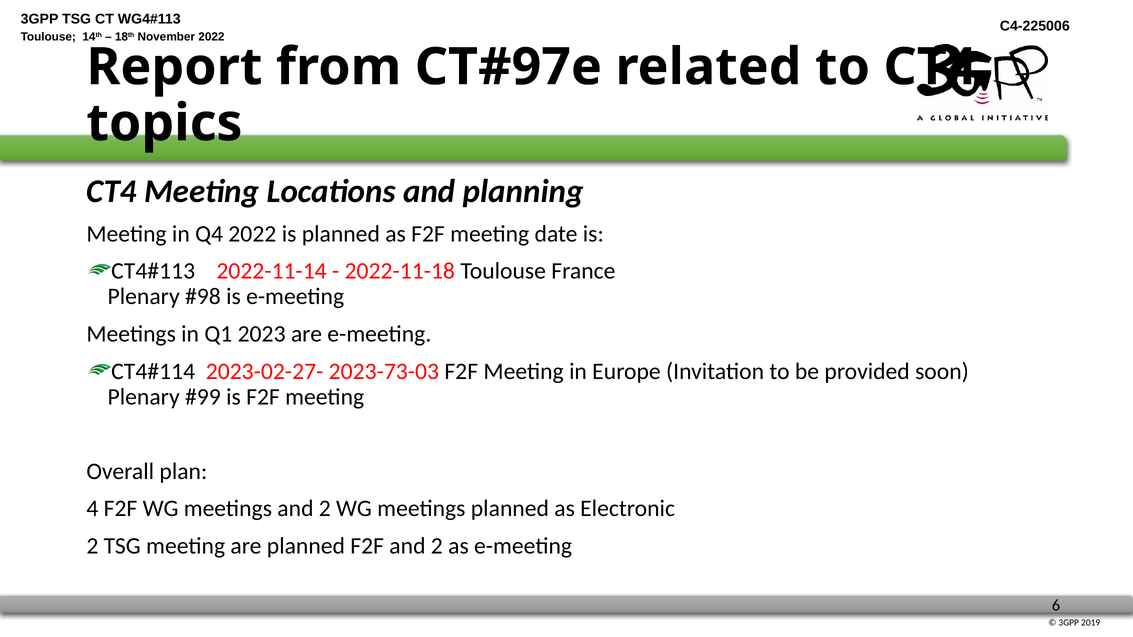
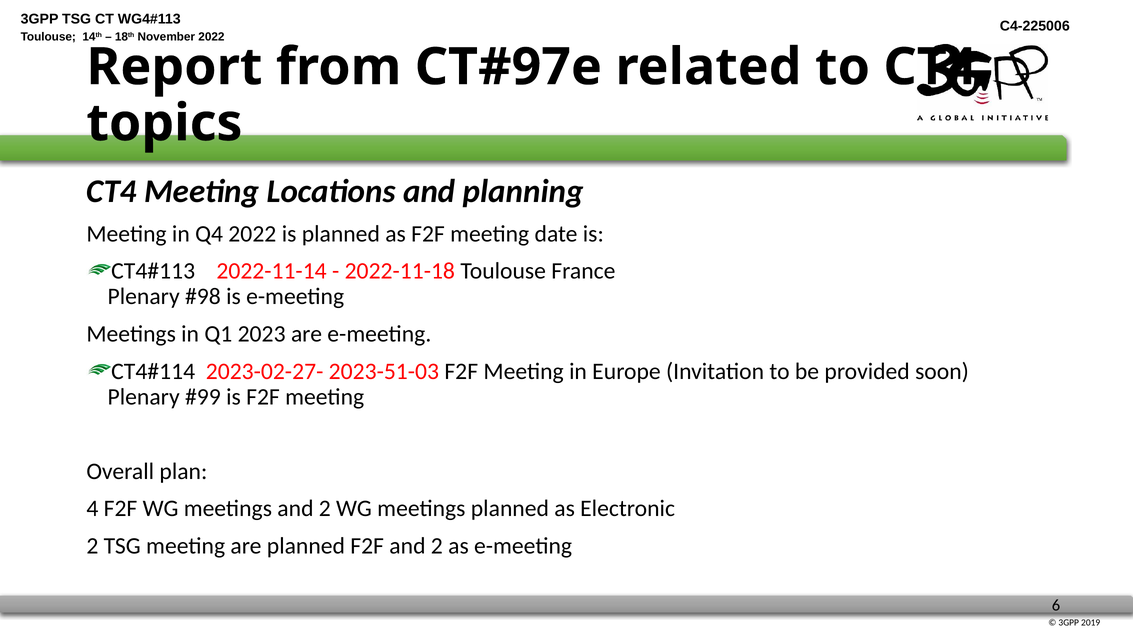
2023-73-03: 2023-73-03 -> 2023-51-03
